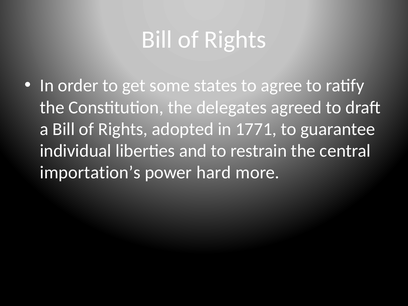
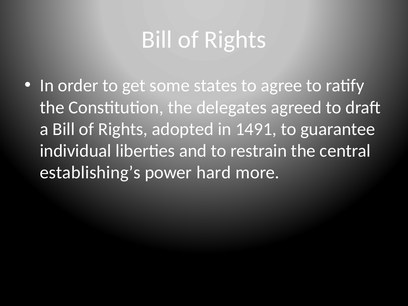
1771: 1771 -> 1491
importation’s: importation’s -> establishing’s
